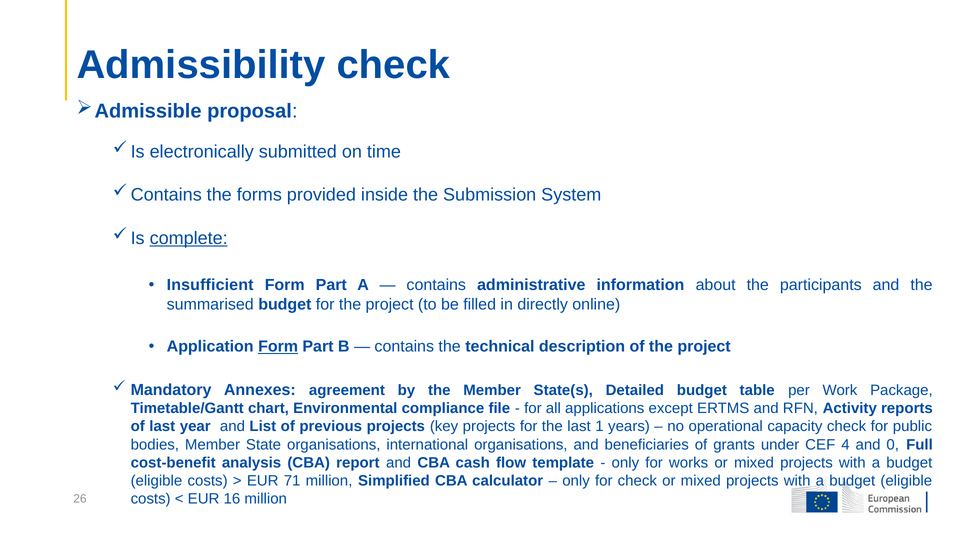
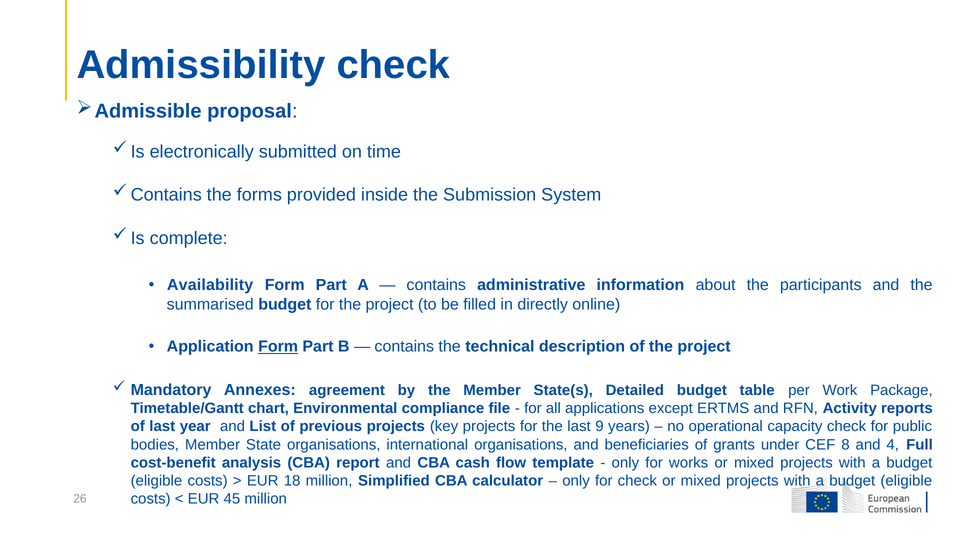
complete underline: present -> none
Insufficient: Insufficient -> Availability
1: 1 -> 9
4: 4 -> 8
0: 0 -> 4
71: 71 -> 18
16: 16 -> 45
